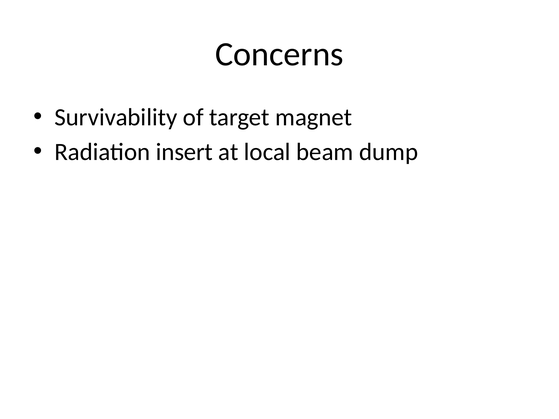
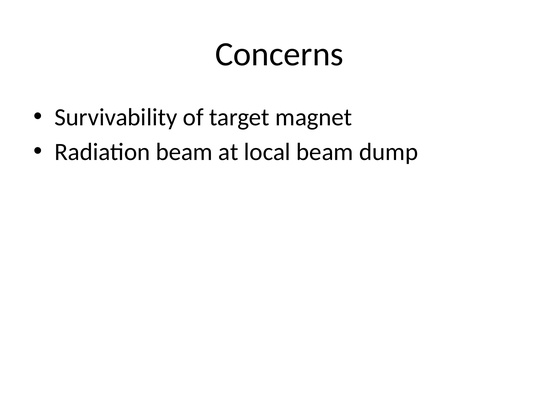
Radiation insert: insert -> beam
